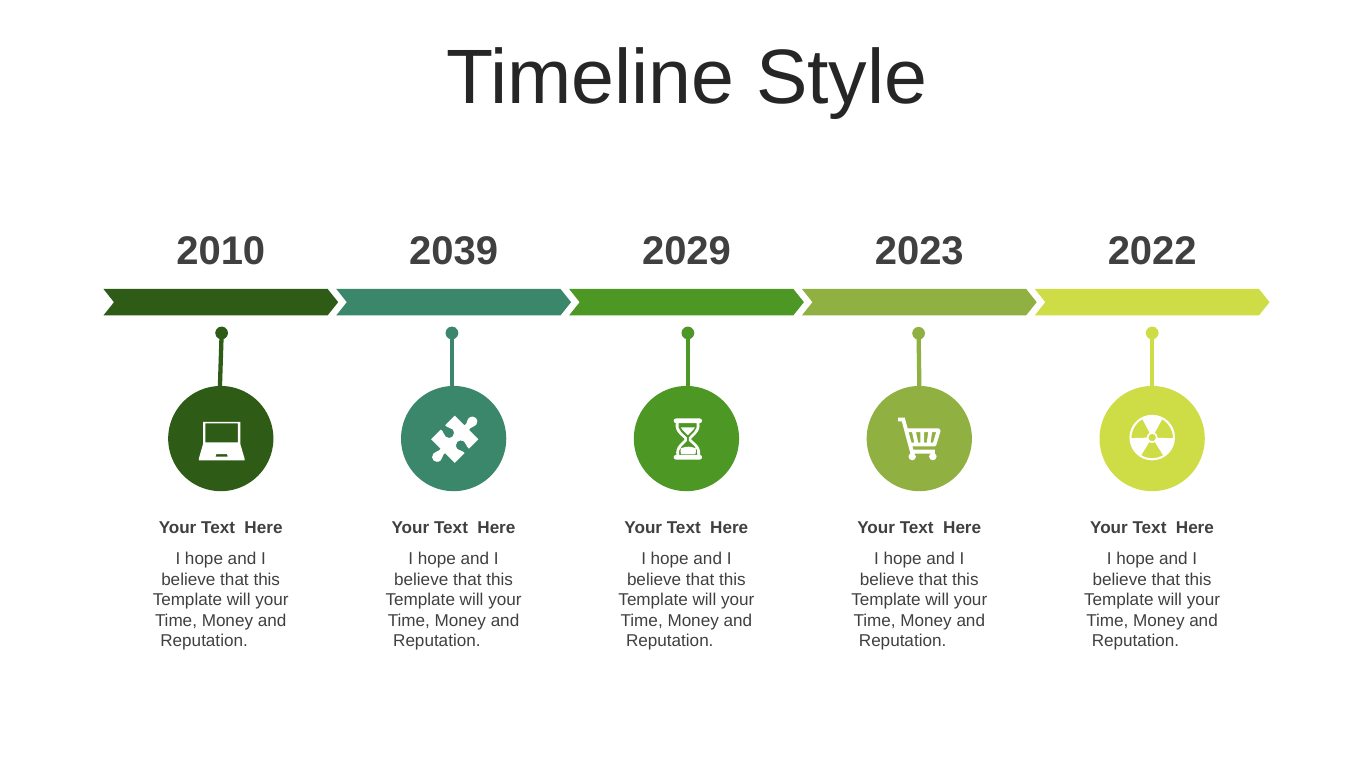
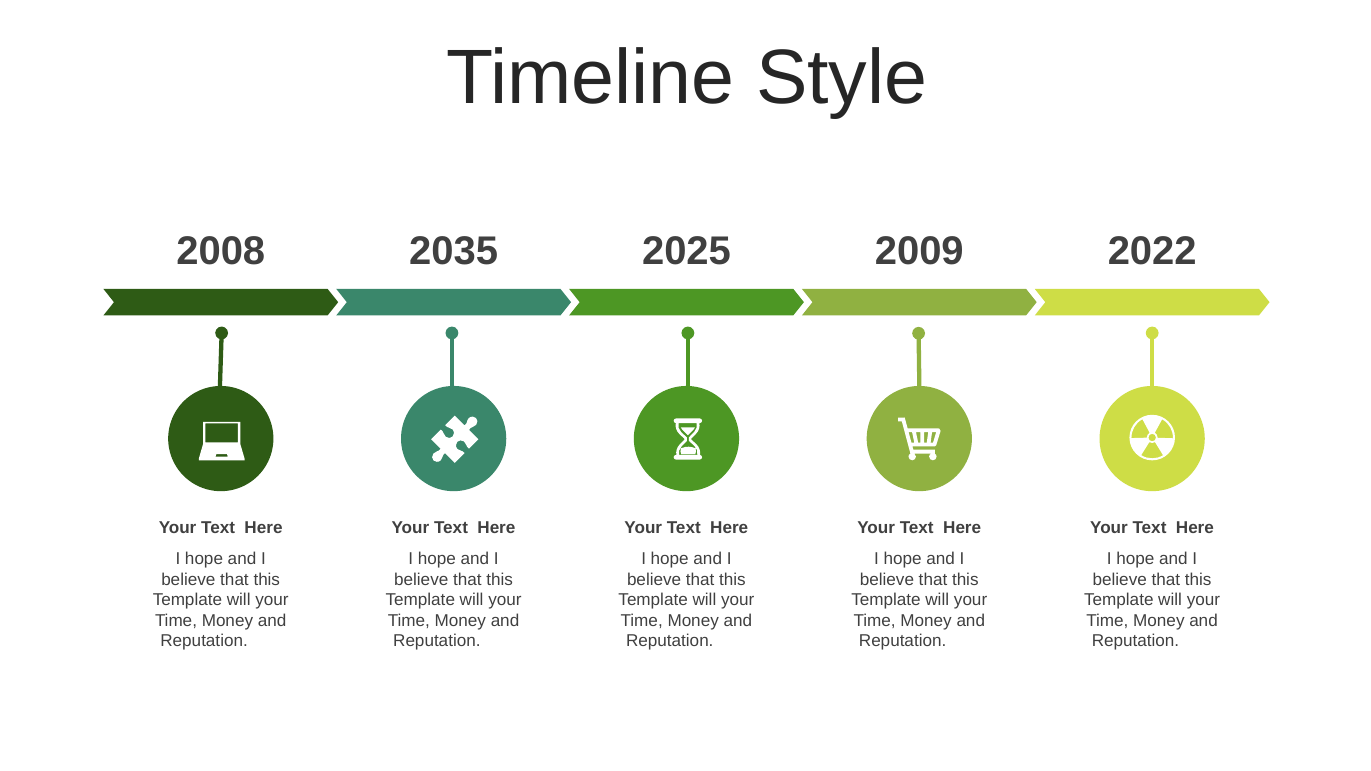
2010: 2010 -> 2008
2039: 2039 -> 2035
2029: 2029 -> 2025
2023: 2023 -> 2009
